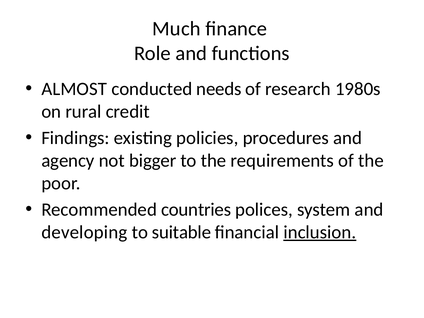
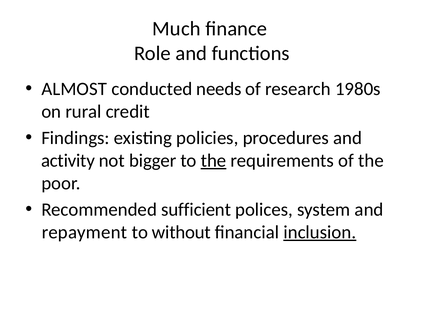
agency: agency -> activity
the at (214, 161) underline: none -> present
countries: countries -> sufficient
developing: developing -> repayment
suitable: suitable -> without
